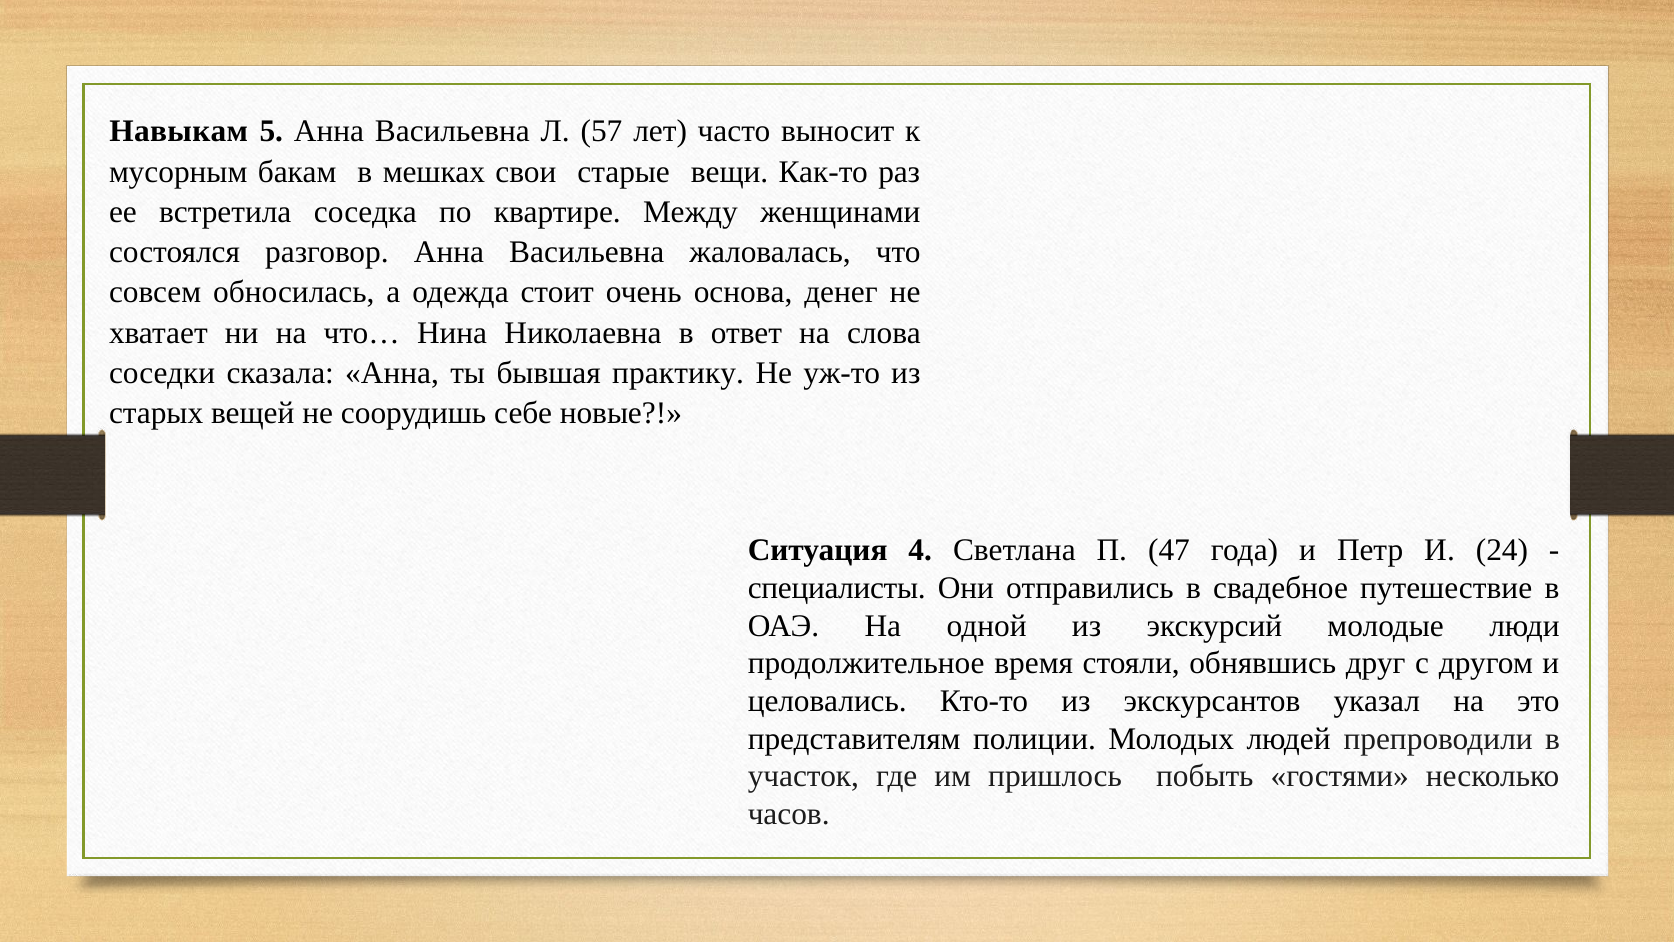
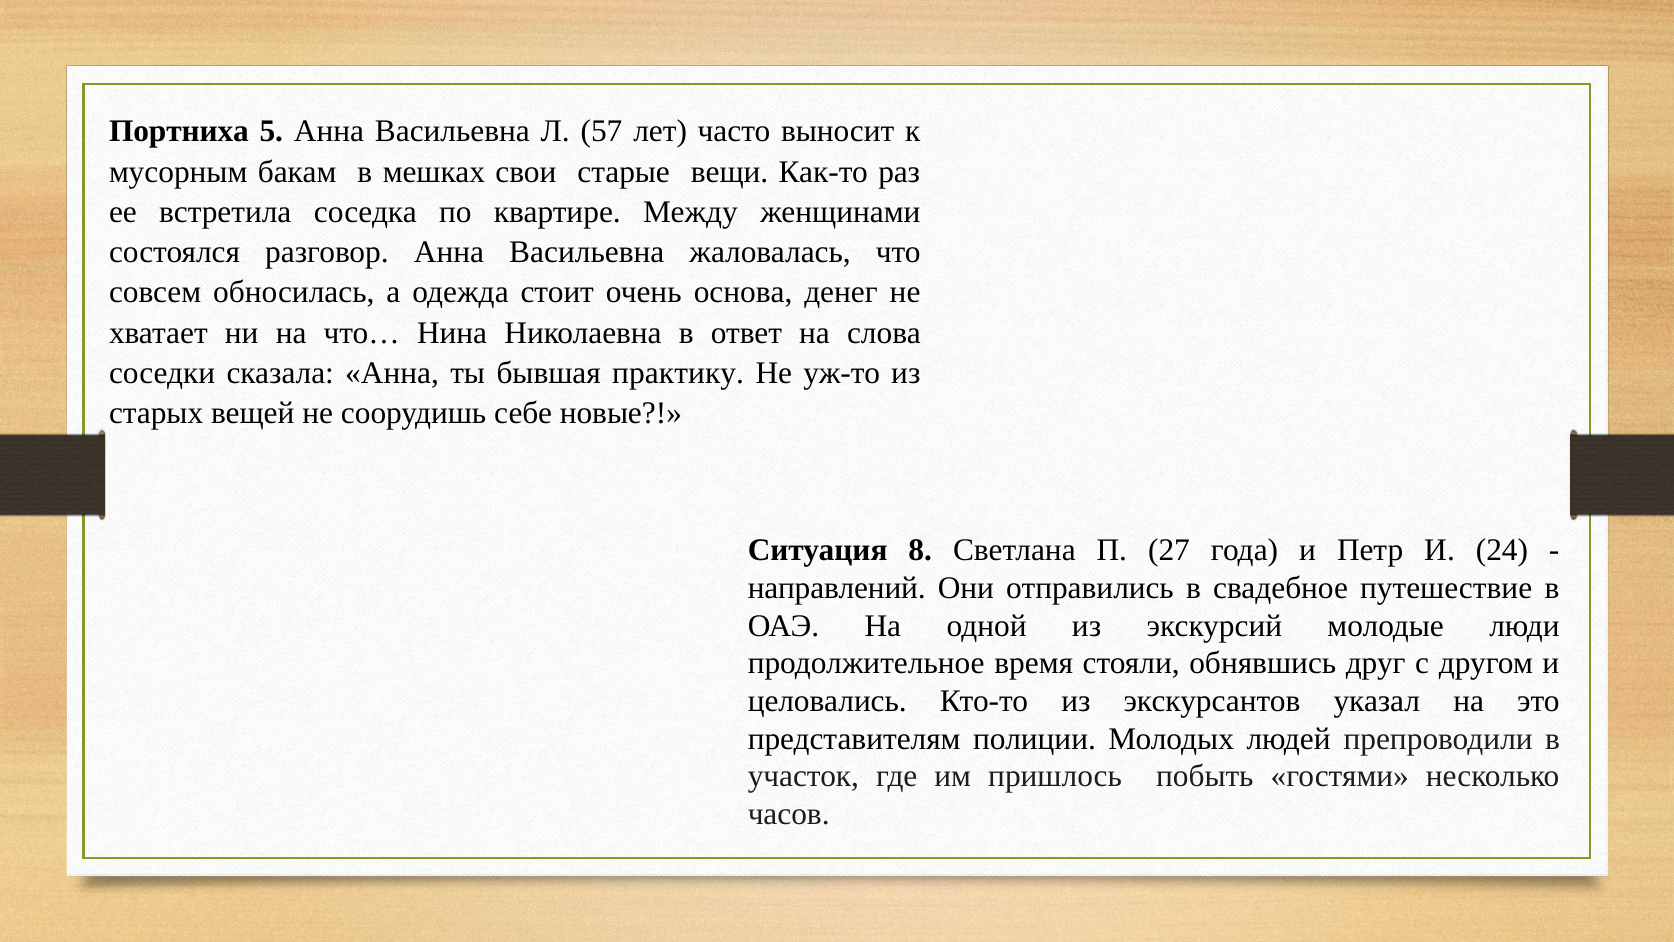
Навыкам: Навыкам -> Портниха
4: 4 -> 8
47: 47 -> 27
специалисты: специалисты -> направлений
